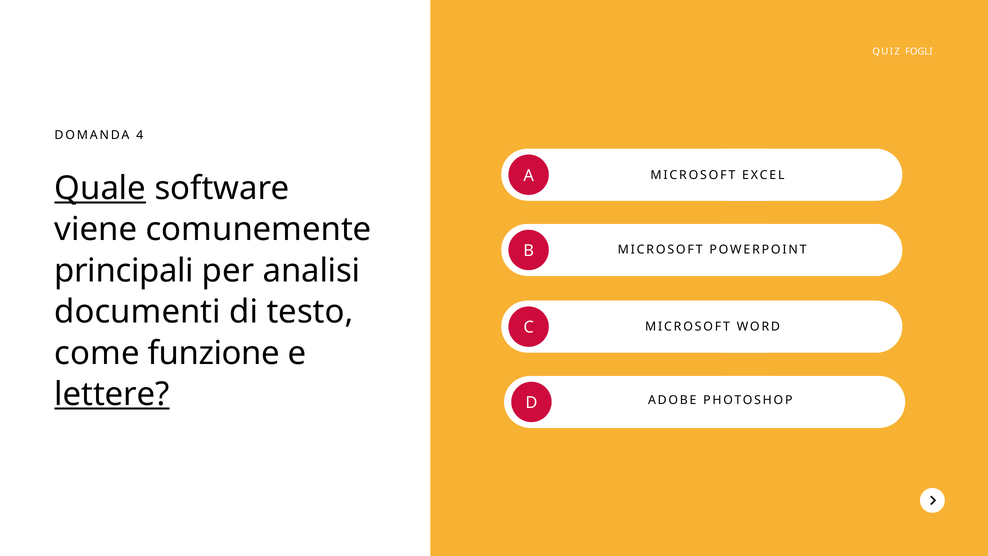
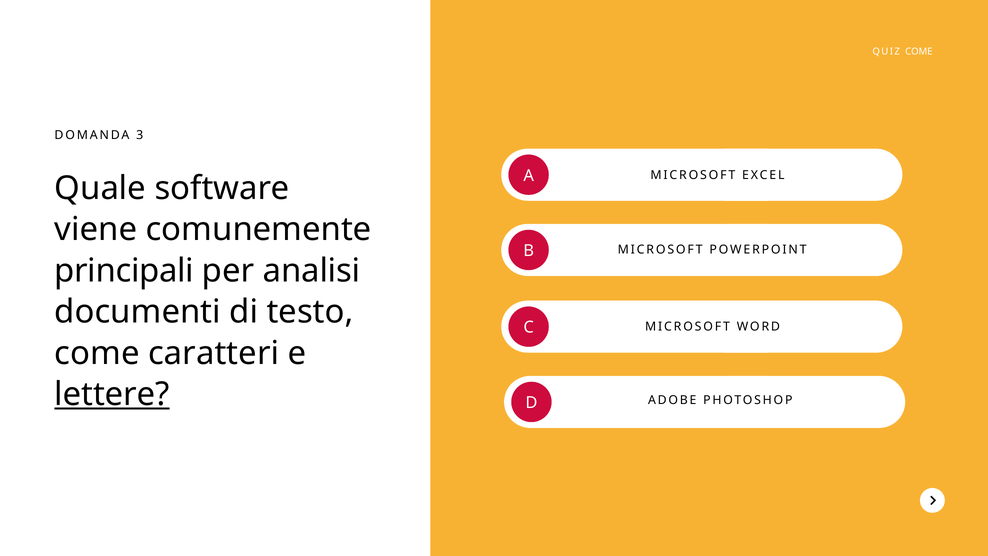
QUIZ FOGLI: FOGLI -> COME
4: 4 -> 3
Quale underline: present -> none
funzione: funzione -> caratteri
